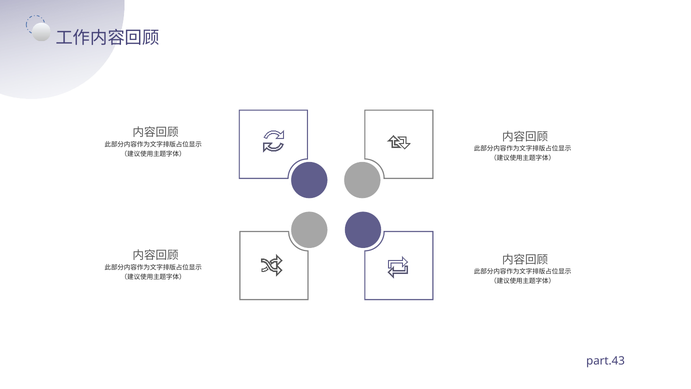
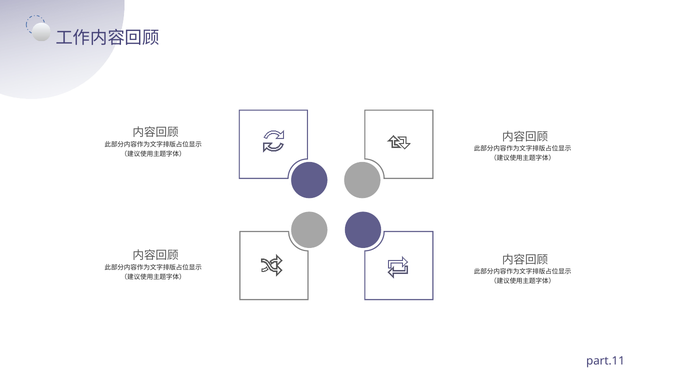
part.43: part.43 -> part.11
